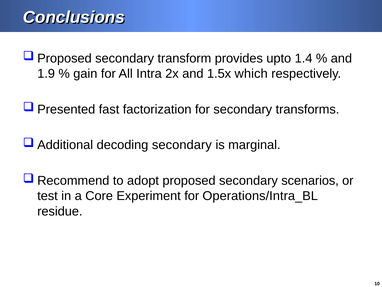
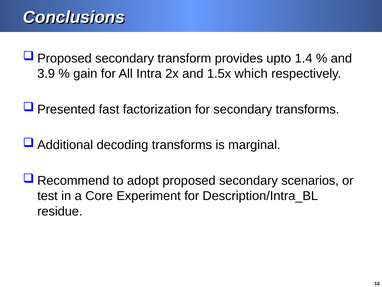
1.9: 1.9 -> 3.9
decoding secondary: secondary -> transforms
Operations/Intra_BL: Operations/Intra_BL -> Description/Intra_BL
